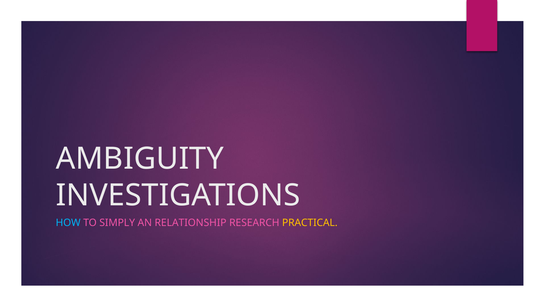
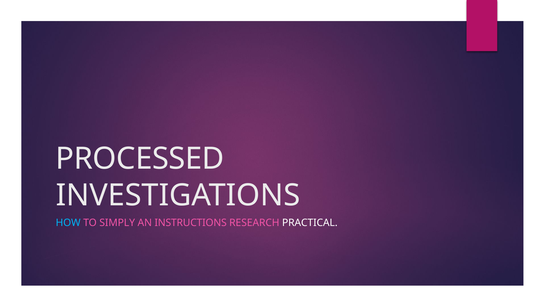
AMBIGUITY: AMBIGUITY -> PROCESSED
RELATIONSHIP: RELATIONSHIP -> INSTRUCTIONS
PRACTICAL colour: yellow -> white
